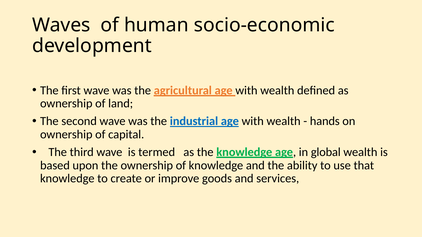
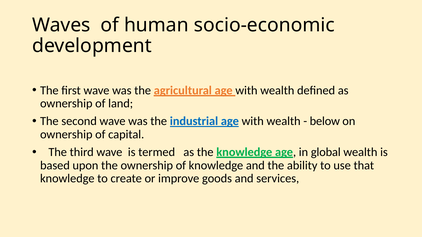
hands: hands -> below
